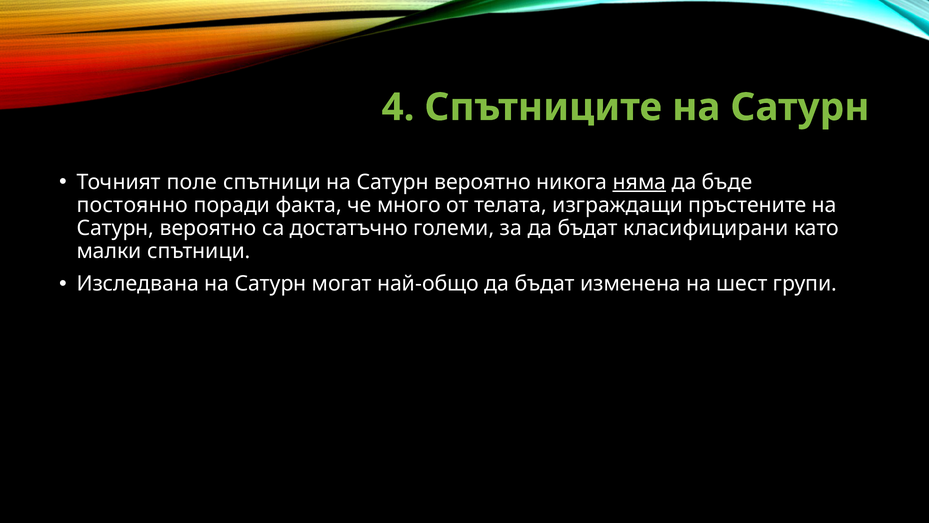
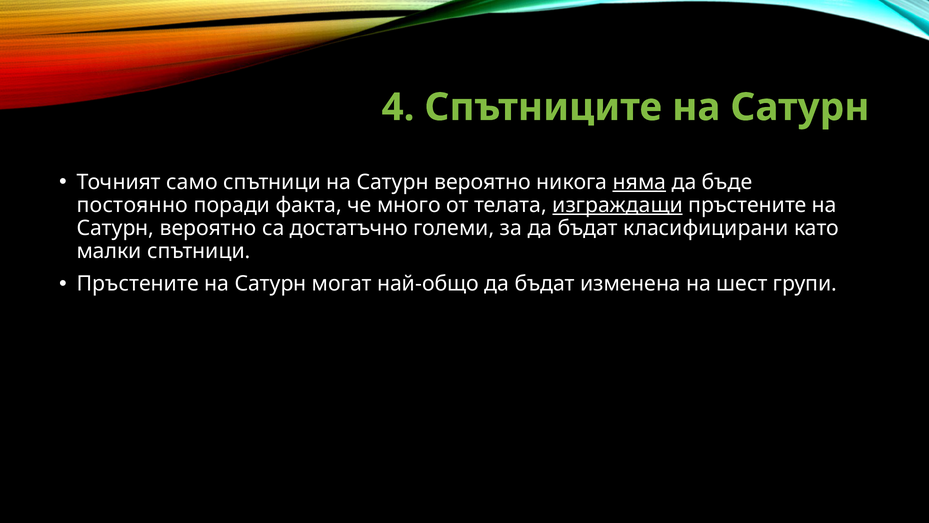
поле: поле -> само
изграждащи underline: none -> present
Изследвана at (138, 284): Изследвана -> Пръстените
